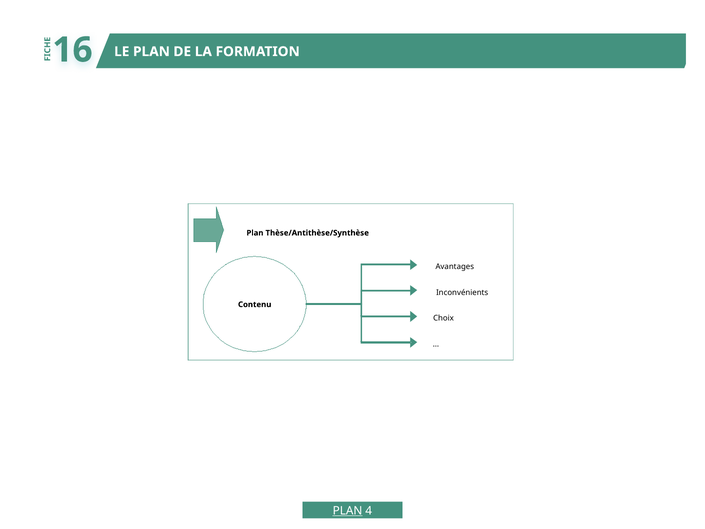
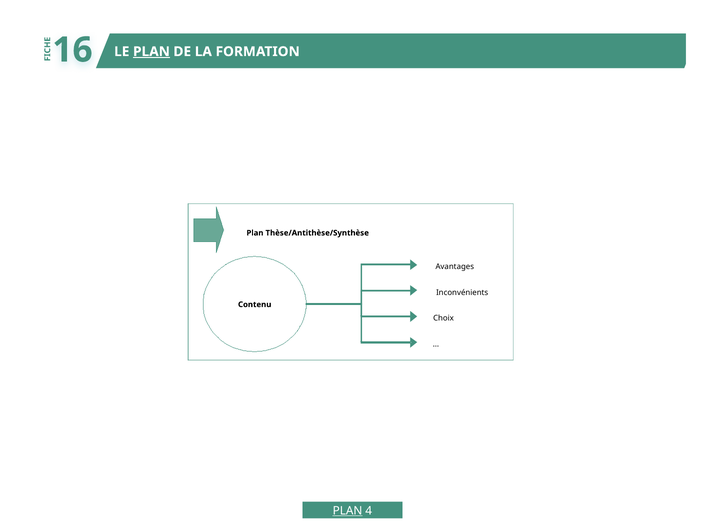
PLAN at (151, 52) underline: none -> present
